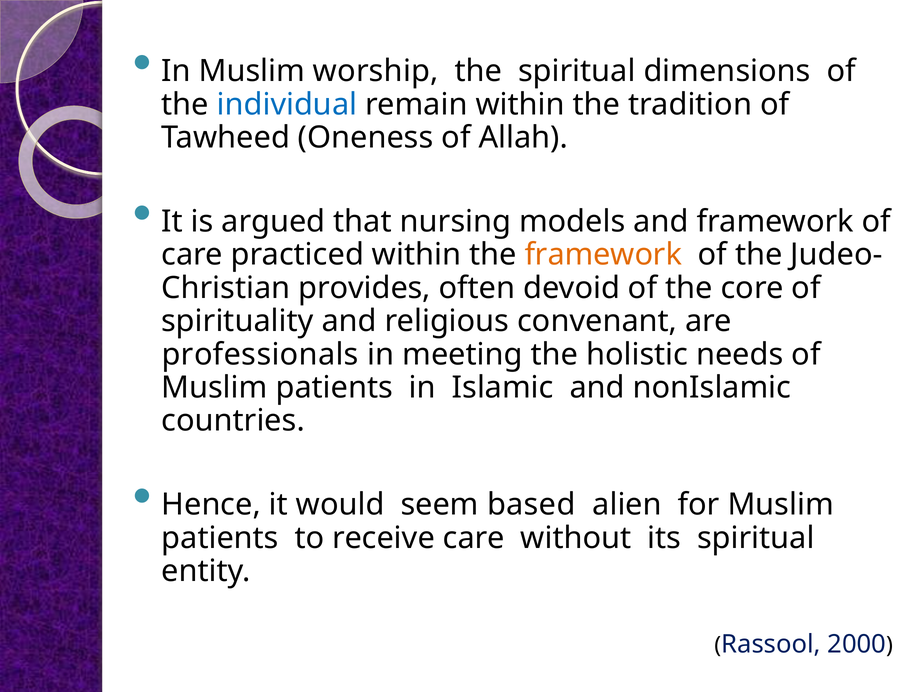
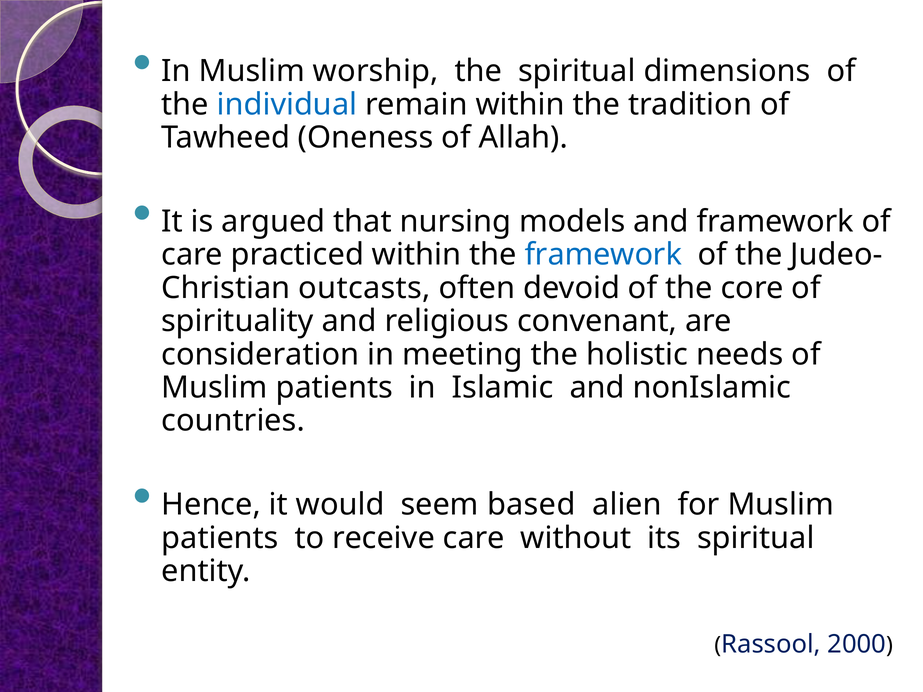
framework at (603, 255) colour: orange -> blue
provides: provides -> outcasts
professionals: professionals -> consideration
